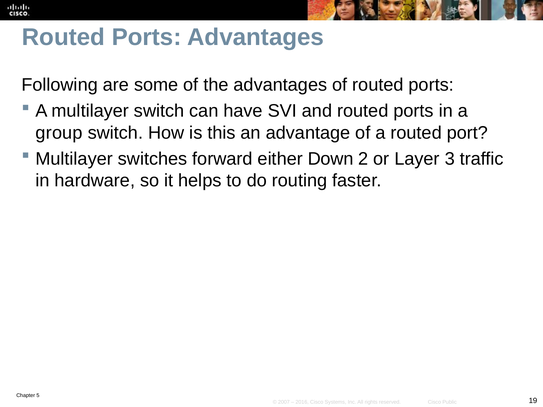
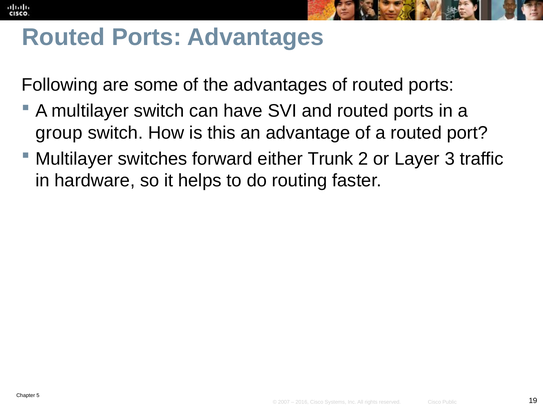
Down: Down -> Trunk
